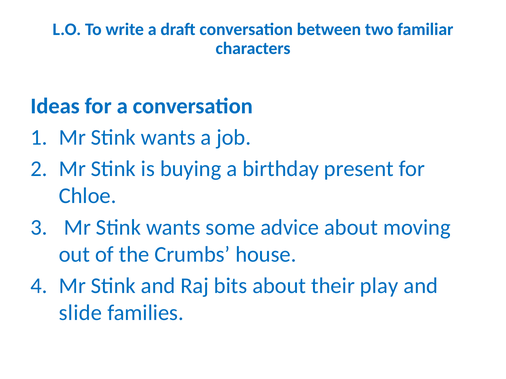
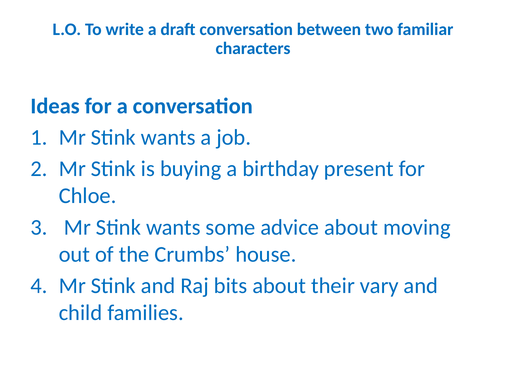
play: play -> vary
slide: slide -> child
